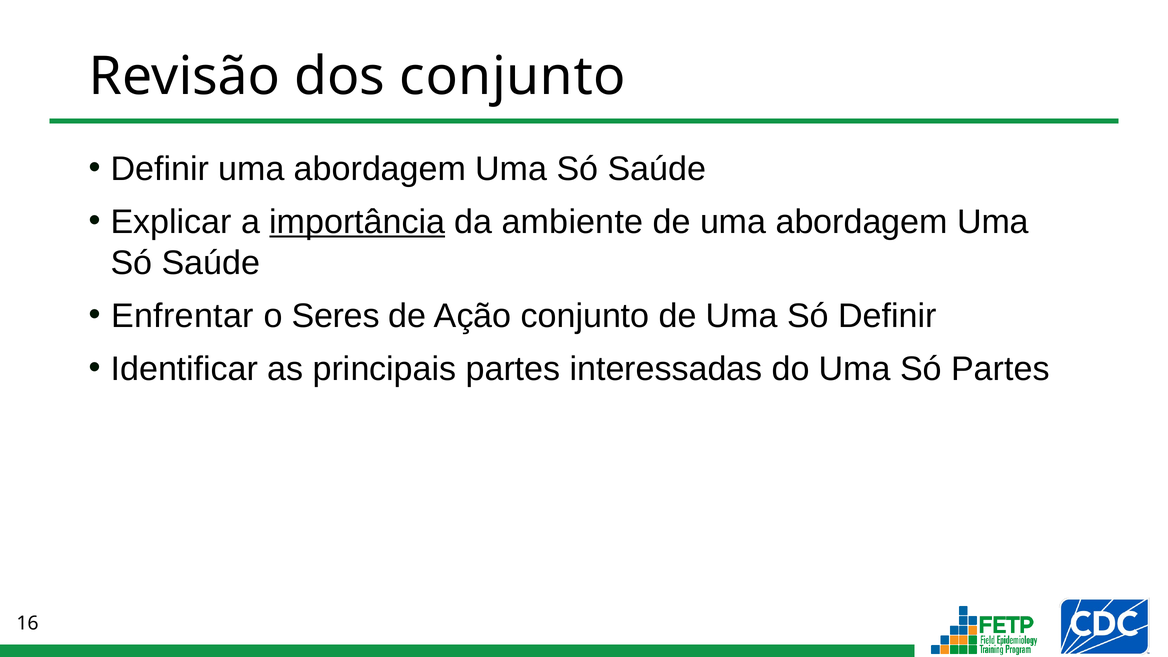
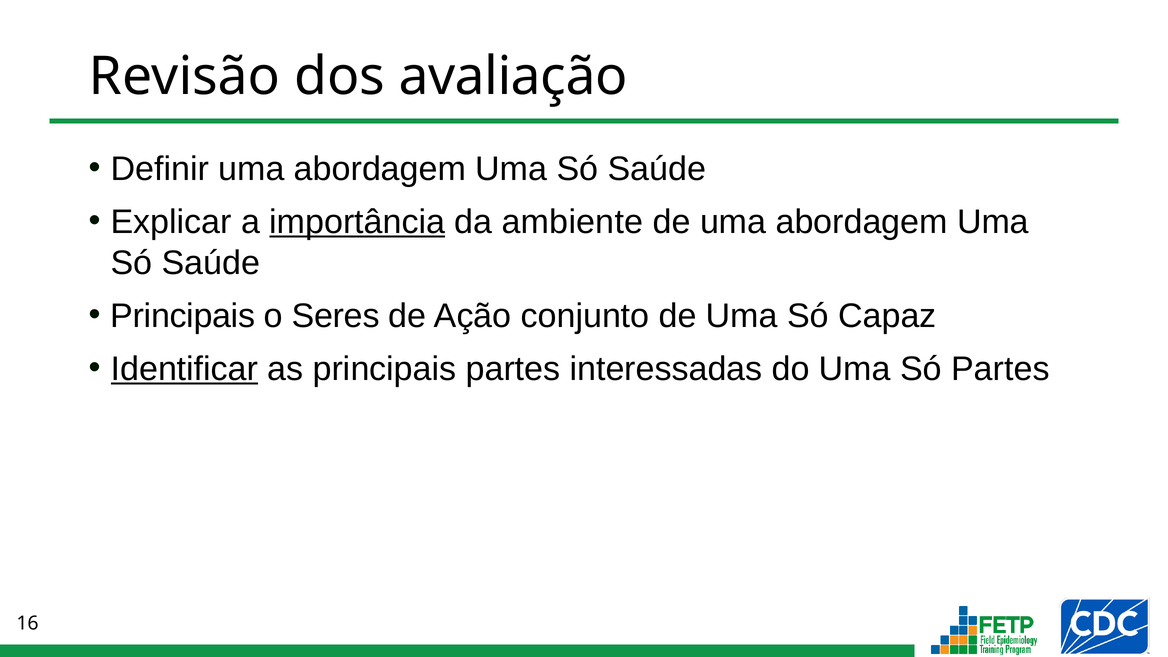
dos conjunto: conjunto -> avaliação
Enfrentar at (182, 316): Enfrentar -> Principais
Só Definir: Definir -> Capaz
Identificar underline: none -> present
